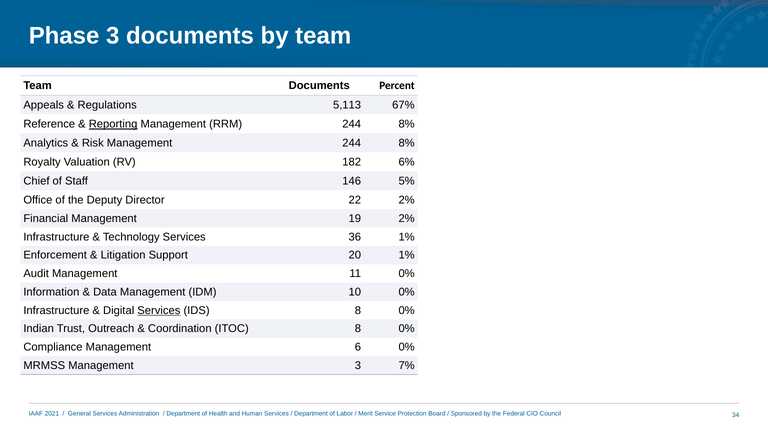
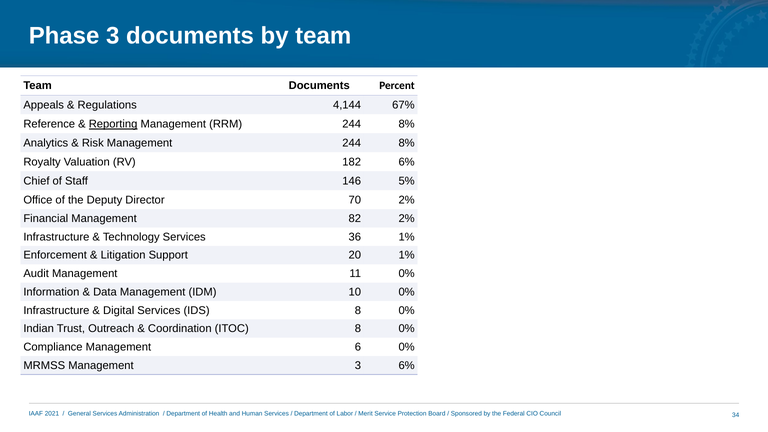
5,113: 5,113 -> 4,144
22: 22 -> 70
19: 19 -> 82
Services at (159, 310) underline: present -> none
3 7%: 7% -> 6%
